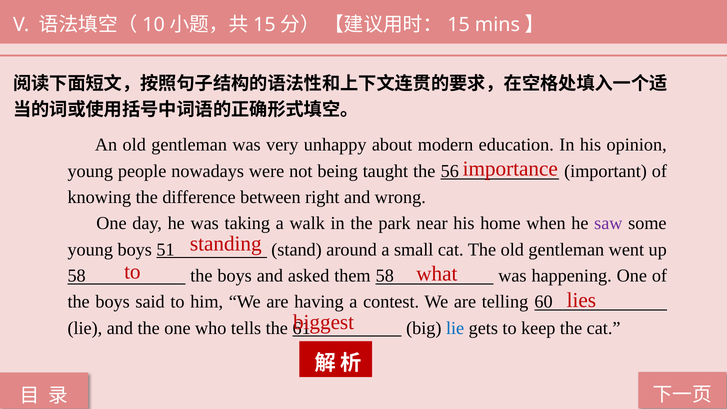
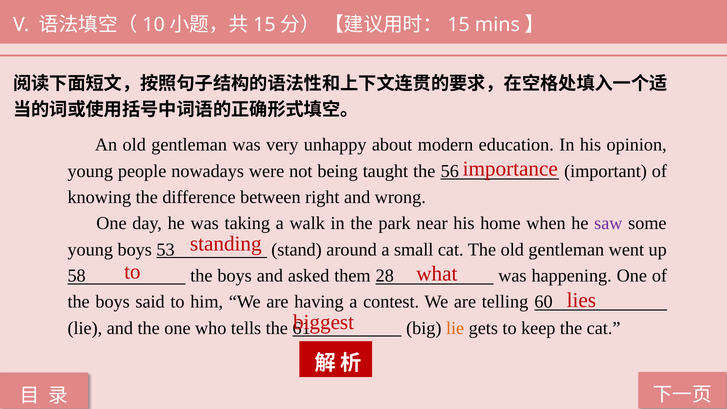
51: 51 -> 53
them 58: 58 -> 28
lie at (455, 328) colour: blue -> orange
